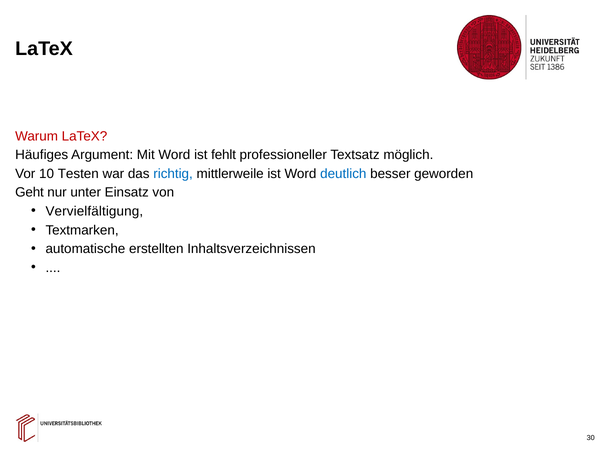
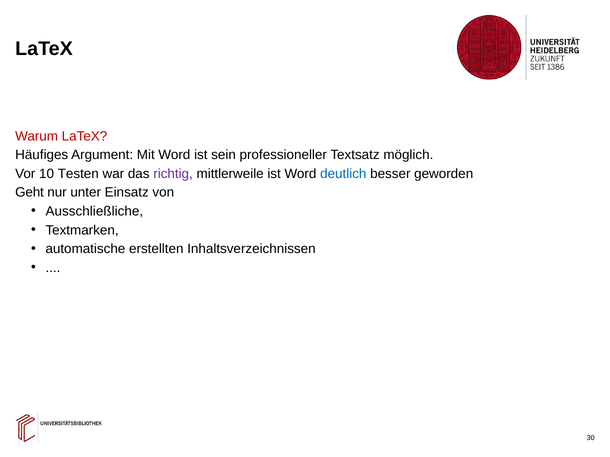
fehlt: fehlt -> sein
richtig colour: blue -> purple
Vervielfältigung: Vervielfältigung -> Ausschließliche
